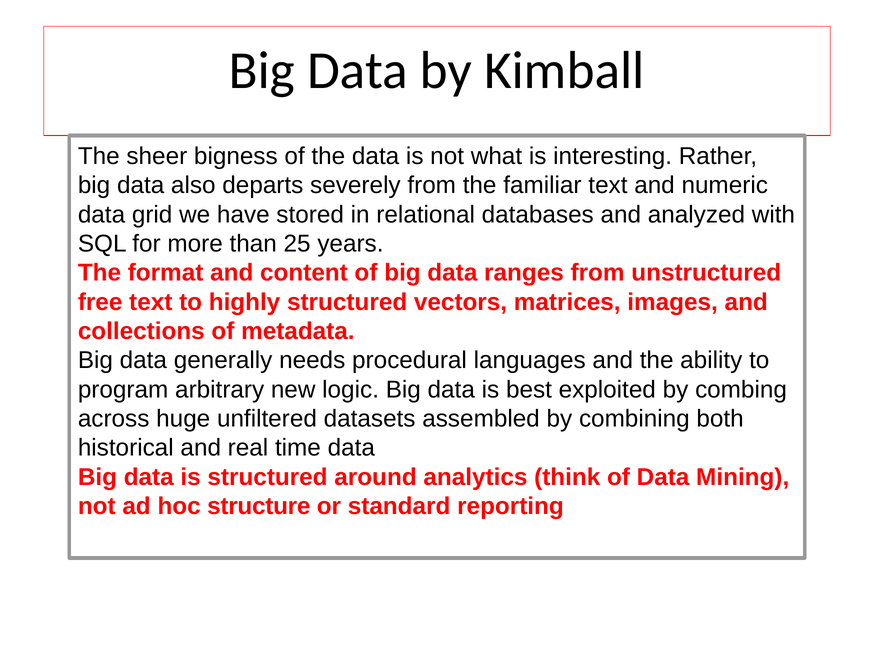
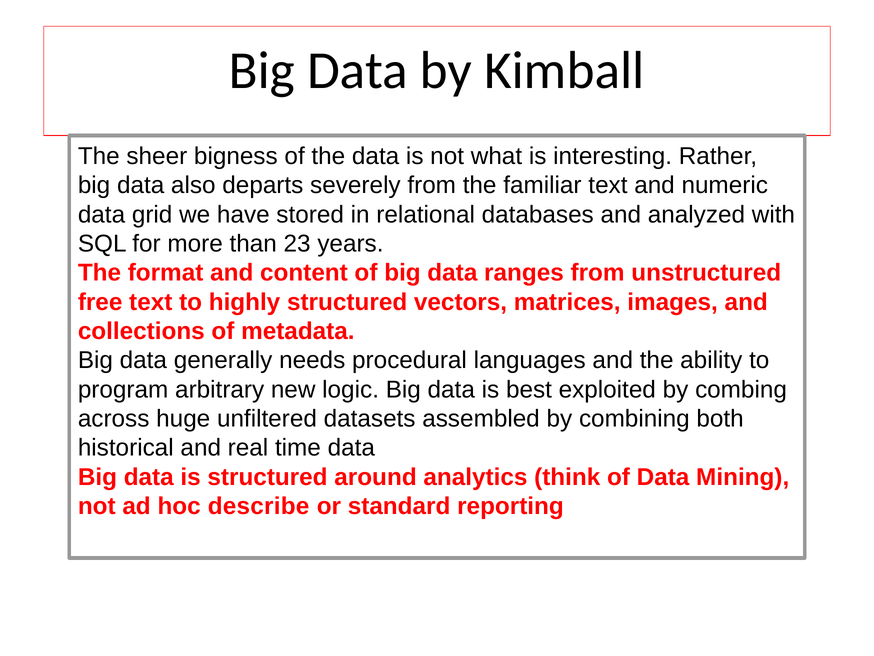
25: 25 -> 23
structure: structure -> describe
